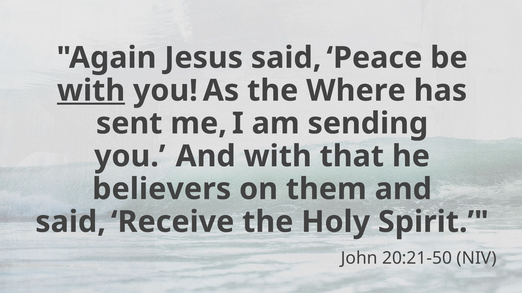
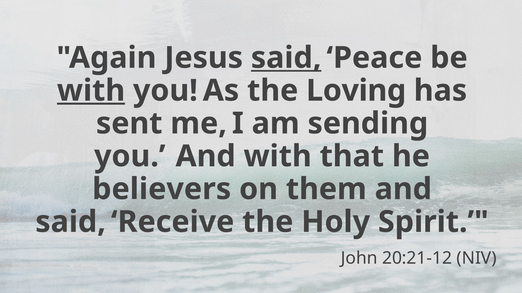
said at (286, 58) underline: none -> present
Where: Where -> Loving
20:21-50: 20:21-50 -> 20:21-12
